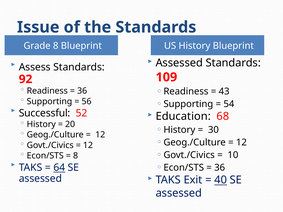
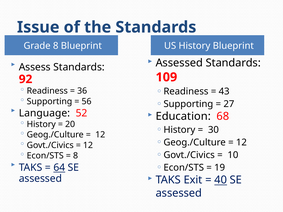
54: 54 -> 27
Successful: Successful -> Language
36 at (220, 168): 36 -> 19
